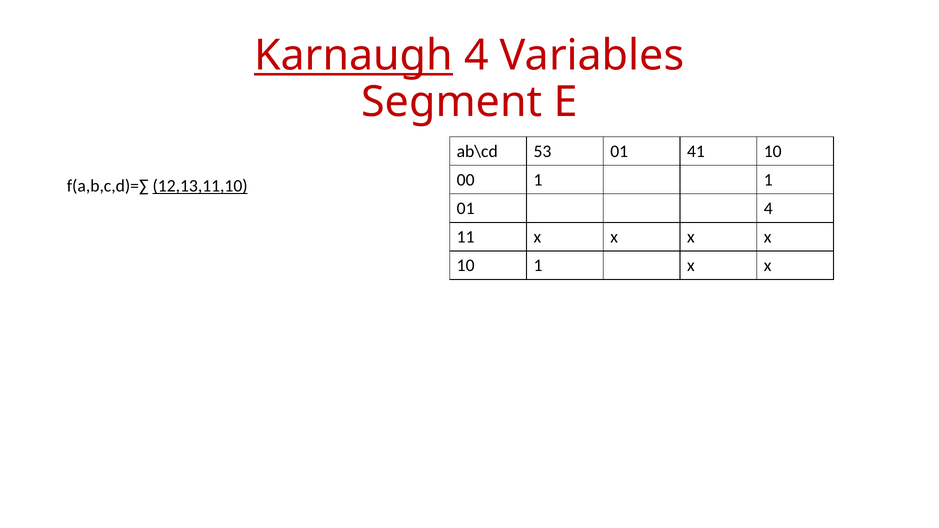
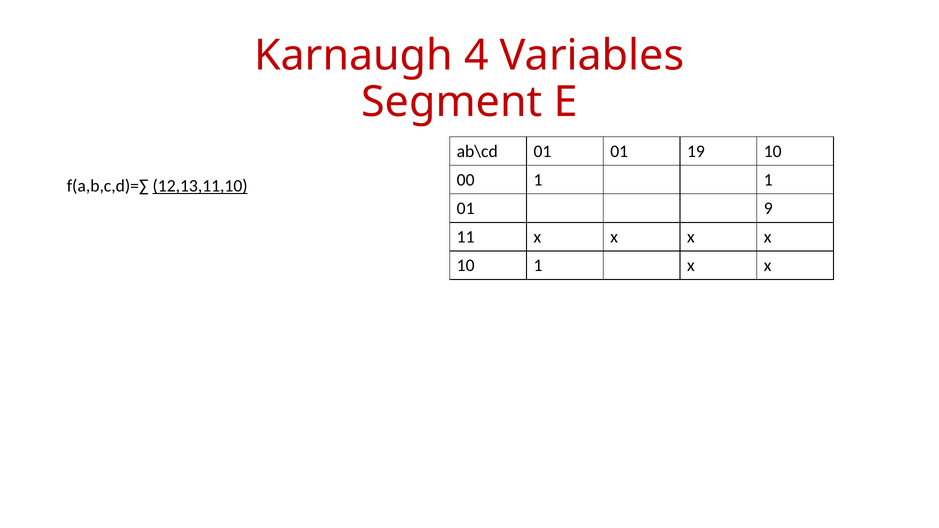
Karnaugh underline: present -> none
ab\cd 53: 53 -> 01
41: 41 -> 19
01 4: 4 -> 9
